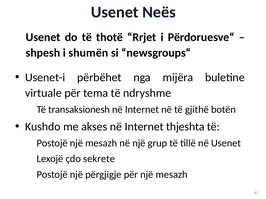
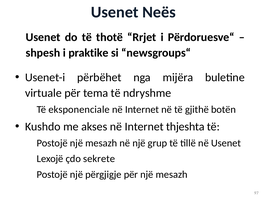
shumën: shumën -> praktike
transaksionesh: transaksionesh -> eksponenciale
